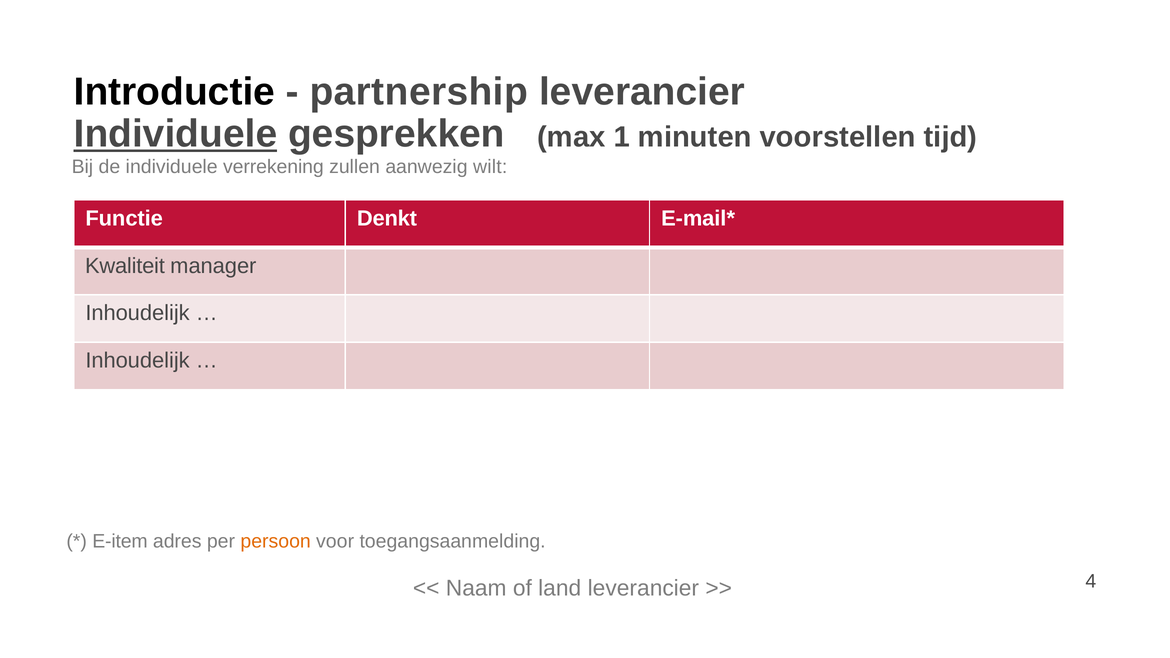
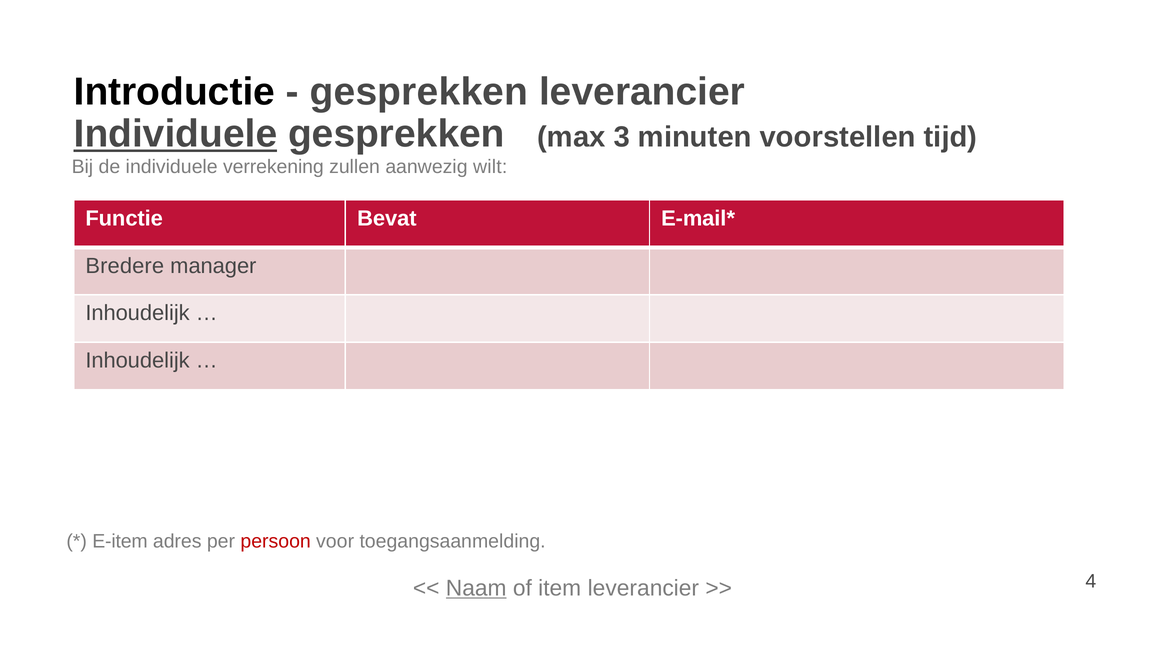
partnership at (419, 92): partnership -> gesprekken
1: 1 -> 3
Denkt: Denkt -> Bevat
Kwaliteit: Kwaliteit -> Bredere
persoon colour: orange -> red
Naam underline: none -> present
land: land -> item
